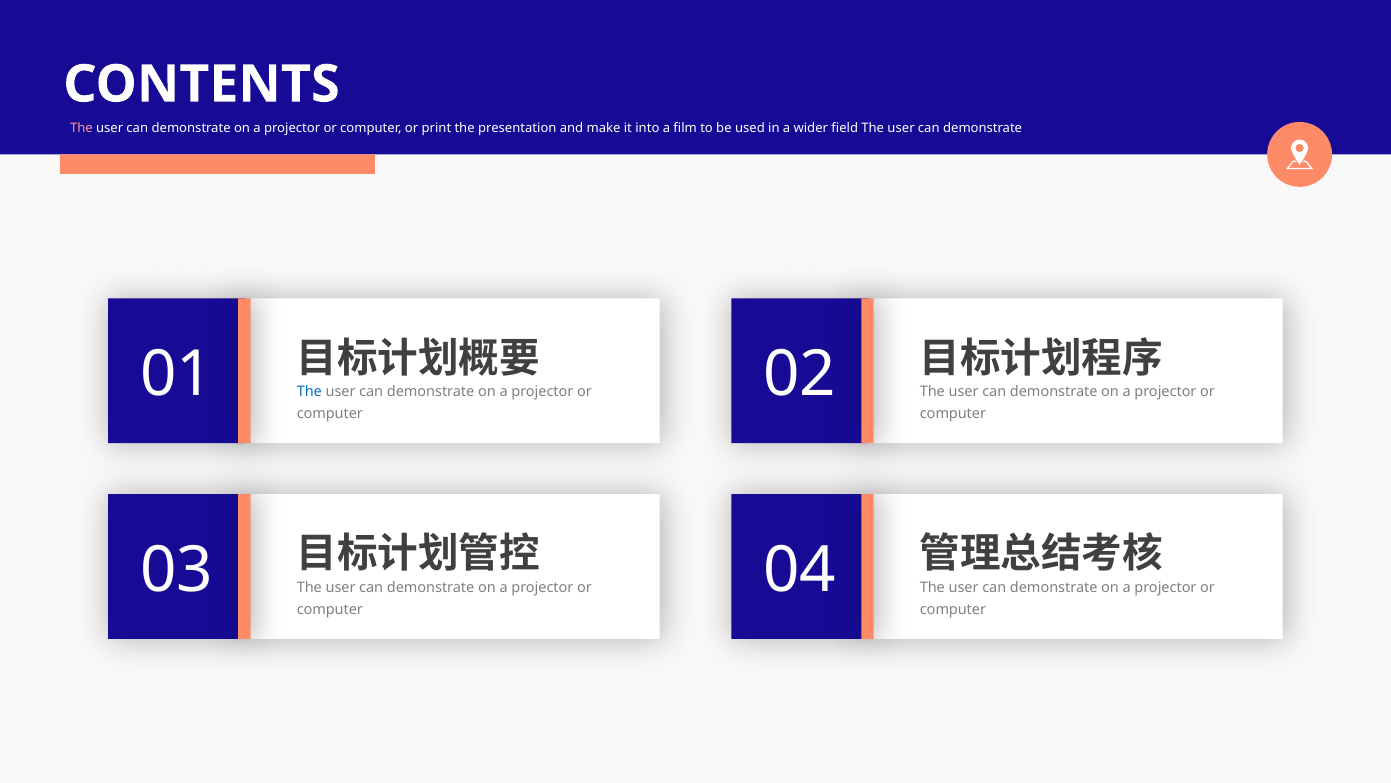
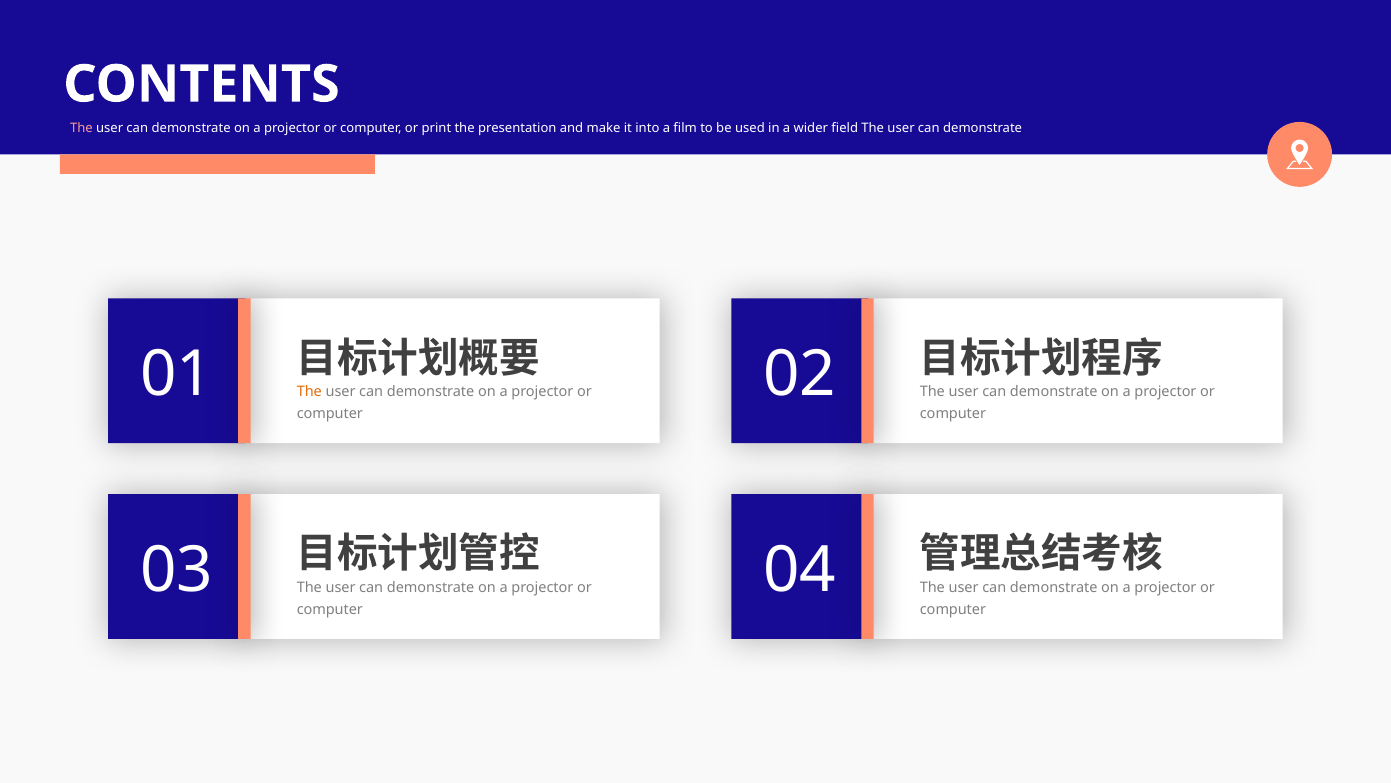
The at (309, 391) colour: blue -> orange
